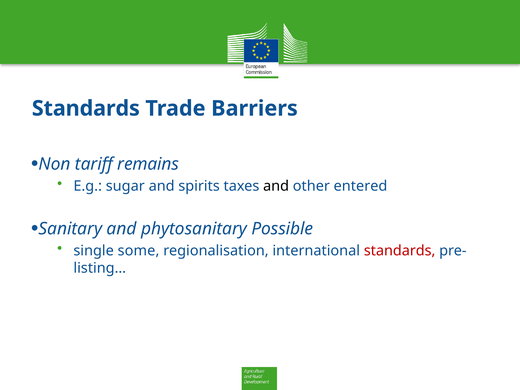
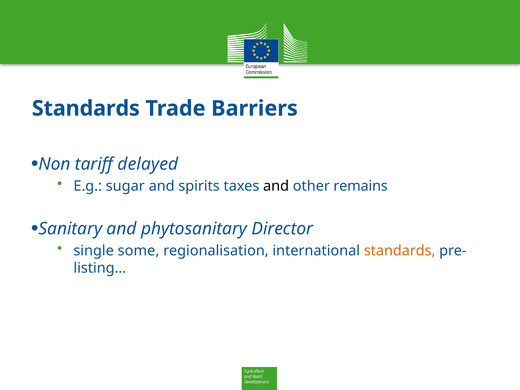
remains: remains -> delayed
entered: entered -> remains
Possible: Possible -> Director
standards at (400, 251) colour: red -> orange
